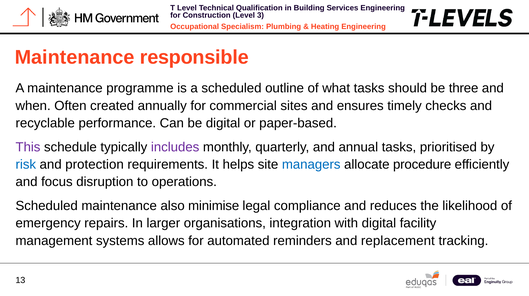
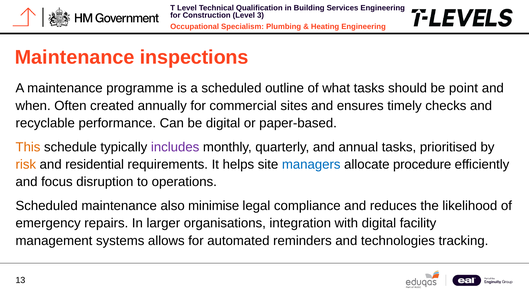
responsible: responsible -> inspections
three: three -> point
This colour: purple -> orange
risk colour: blue -> orange
protection: protection -> residential
replacement: replacement -> technologies
